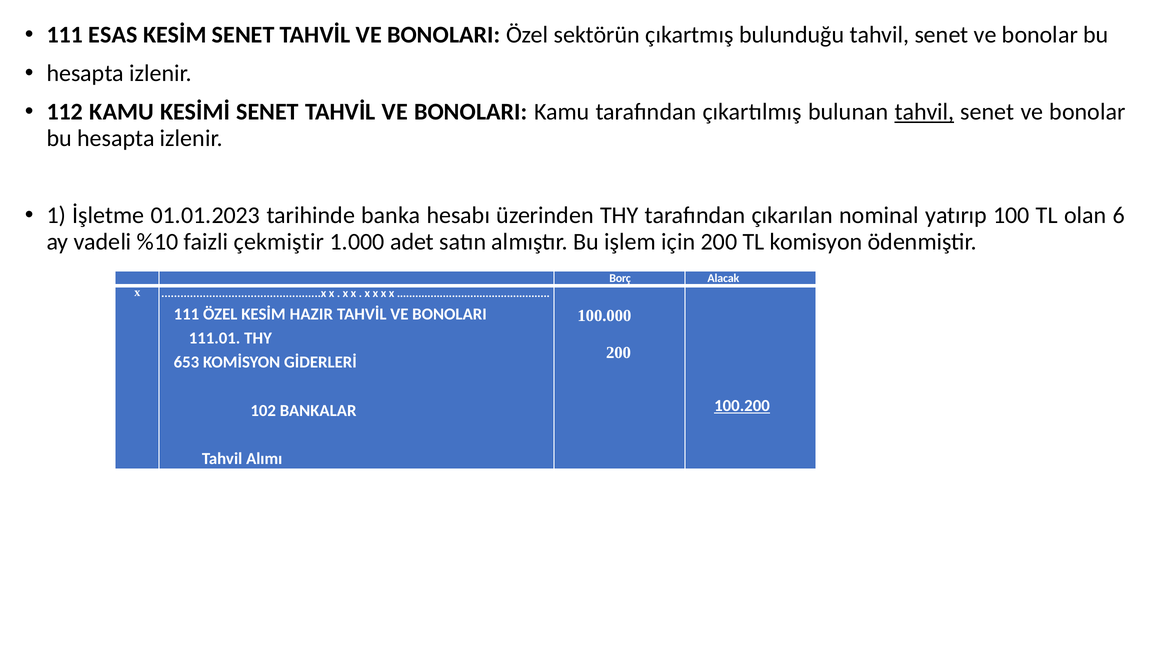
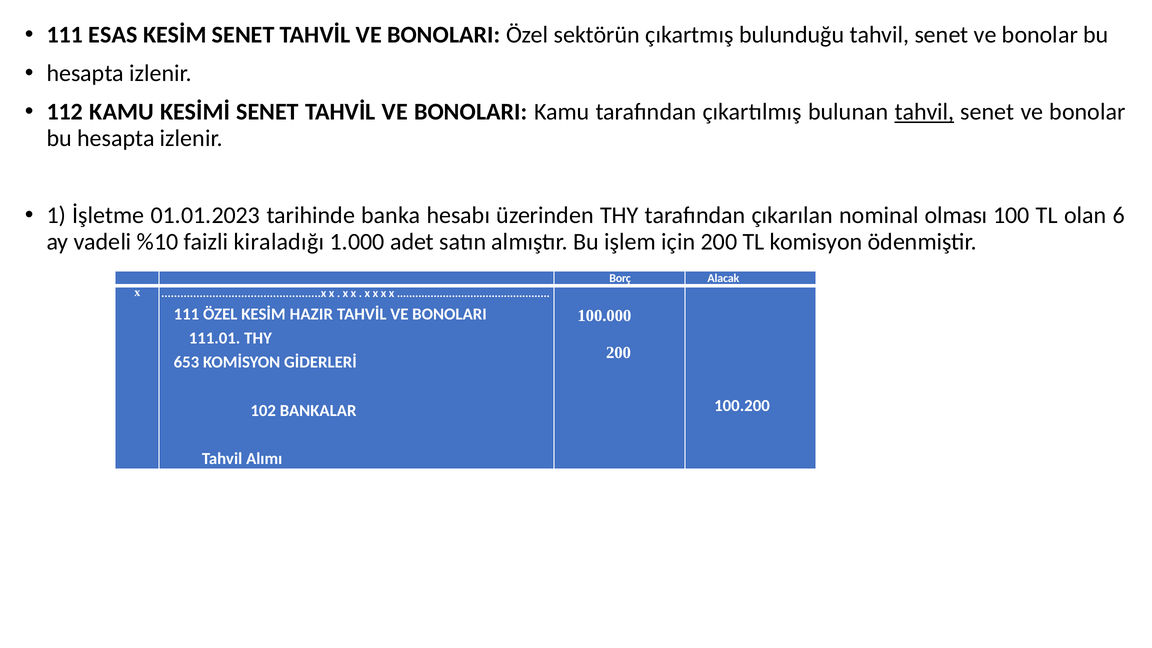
yatırıp: yatırıp -> olması
çekmiştir: çekmiştir -> kiraladığı
100.200 underline: present -> none
